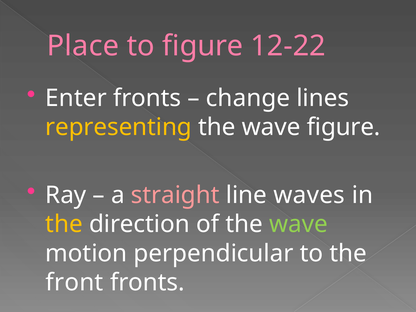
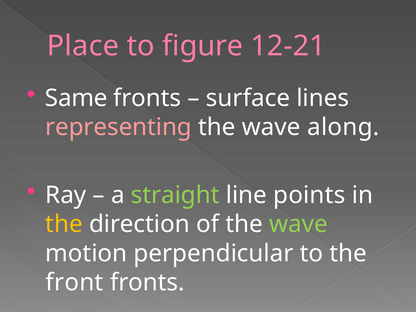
12-22: 12-22 -> 12-21
Enter: Enter -> Same
change: change -> surface
representing colour: yellow -> pink
wave figure: figure -> along
straight colour: pink -> light green
waves: waves -> points
